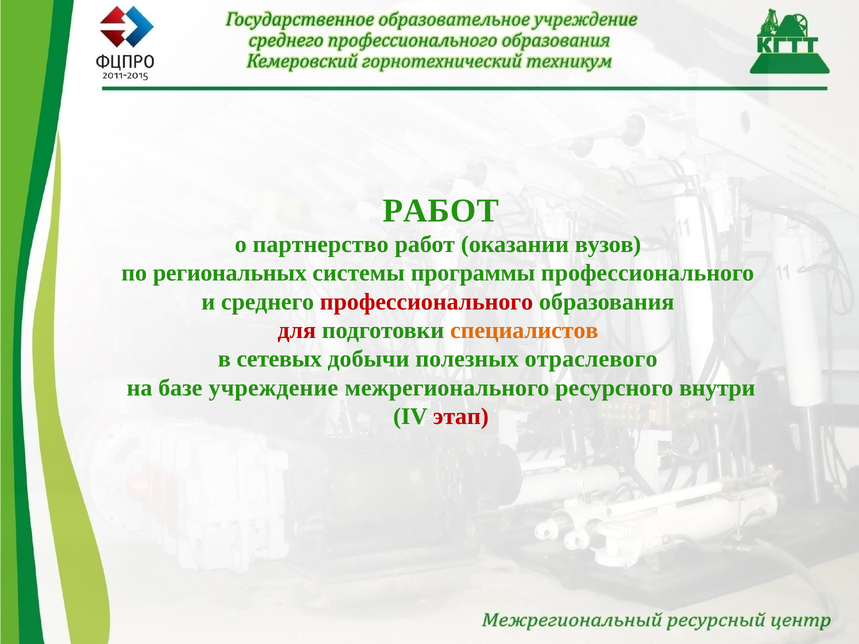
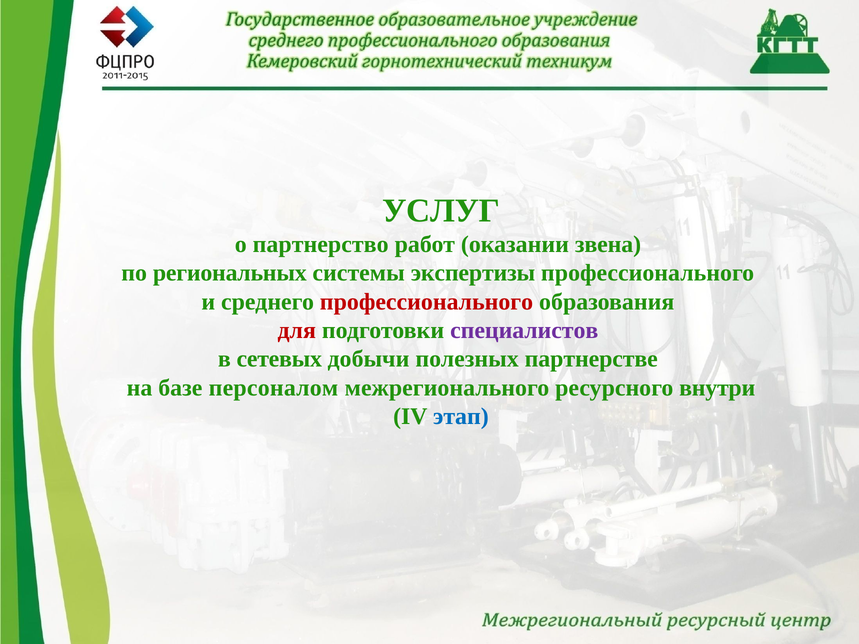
РАБОТ at (441, 211): РАБОТ -> УСЛУГ
вузов: вузов -> звена
программы: программы -> экспертизы
специалистов colour: orange -> purple
отраслевого: отраслевого -> партнерстве
учреждение: учреждение -> персоналом
этап colour: red -> blue
